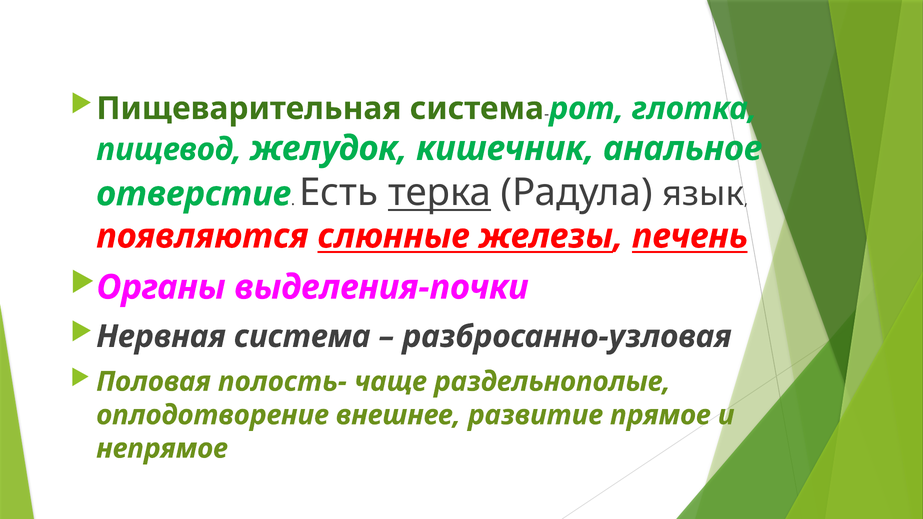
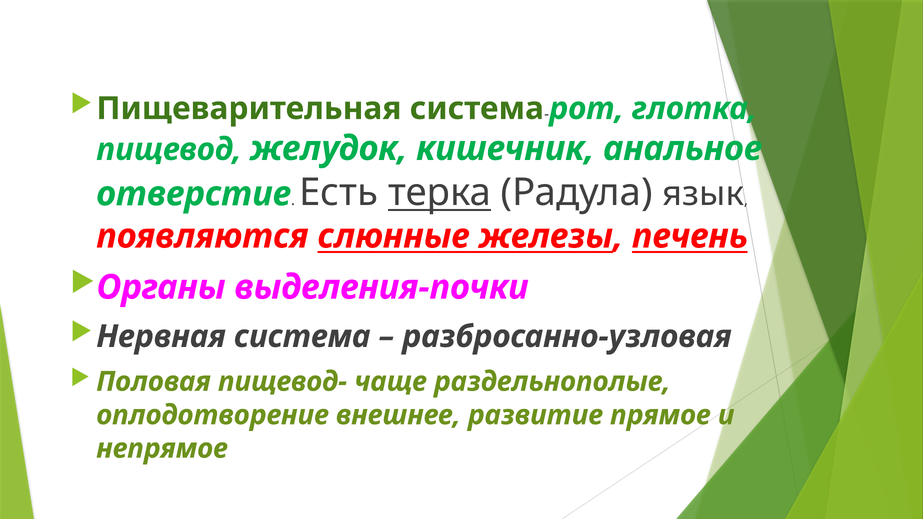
полость-: полость- -> пищевод-
